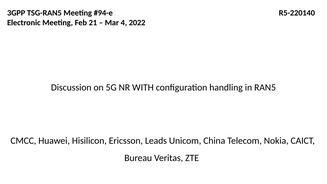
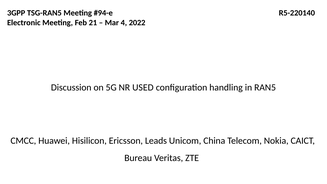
WITH: WITH -> USED
